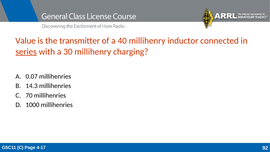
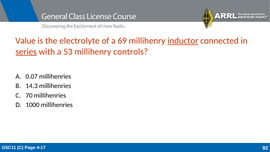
transmitter: transmitter -> electrolyte
40: 40 -> 69
inductor underline: none -> present
30: 30 -> 53
charging: charging -> controls
